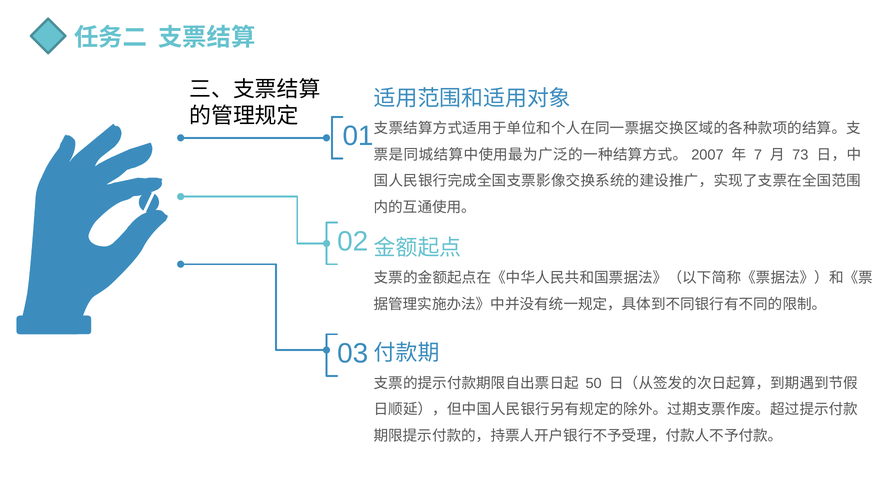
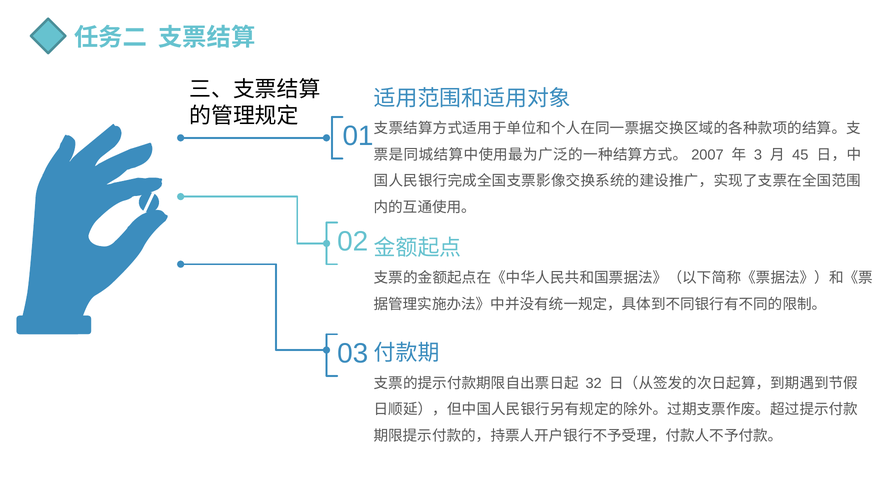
7: 7 -> 3
73: 73 -> 45
50: 50 -> 32
